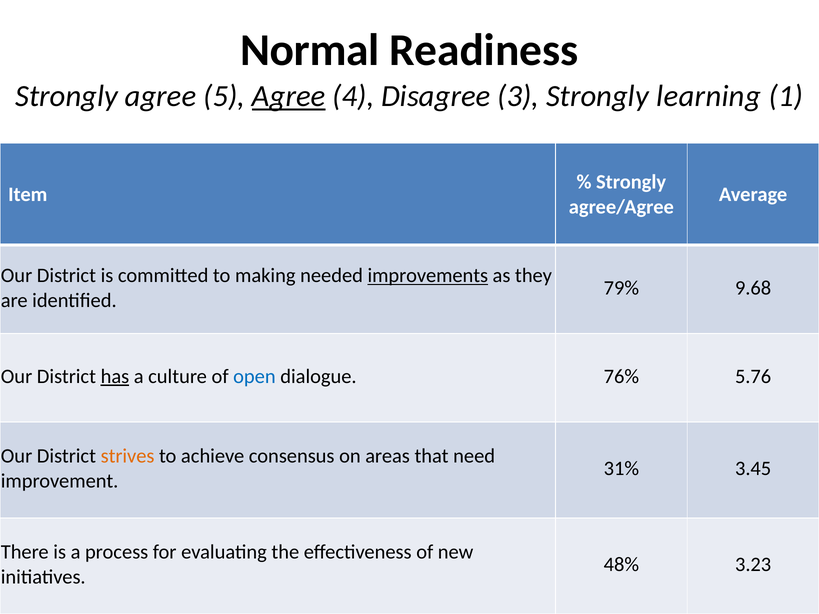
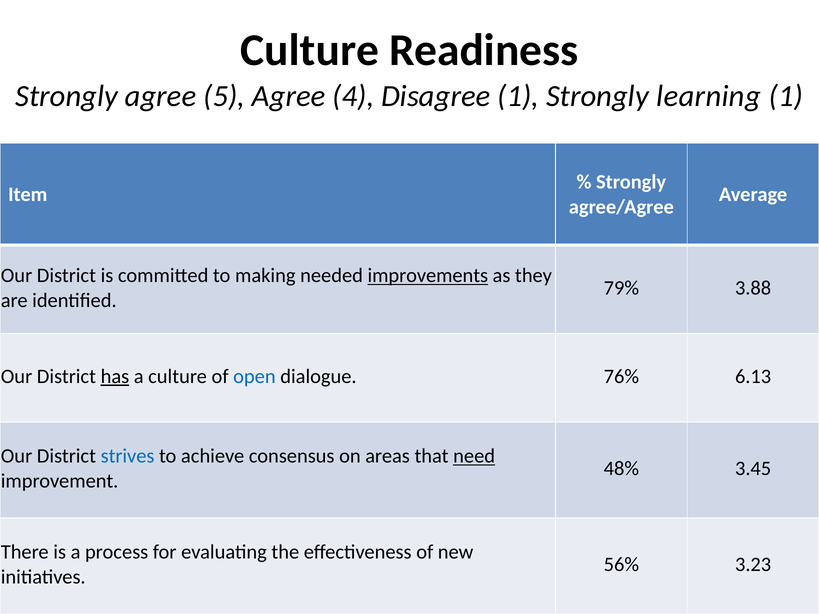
Normal at (310, 50): Normal -> Culture
Agree at (289, 96) underline: present -> none
Disagree 3: 3 -> 1
9.68: 9.68 -> 3.88
5.76: 5.76 -> 6.13
strives colour: orange -> blue
need underline: none -> present
31%: 31% -> 48%
48%: 48% -> 56%
